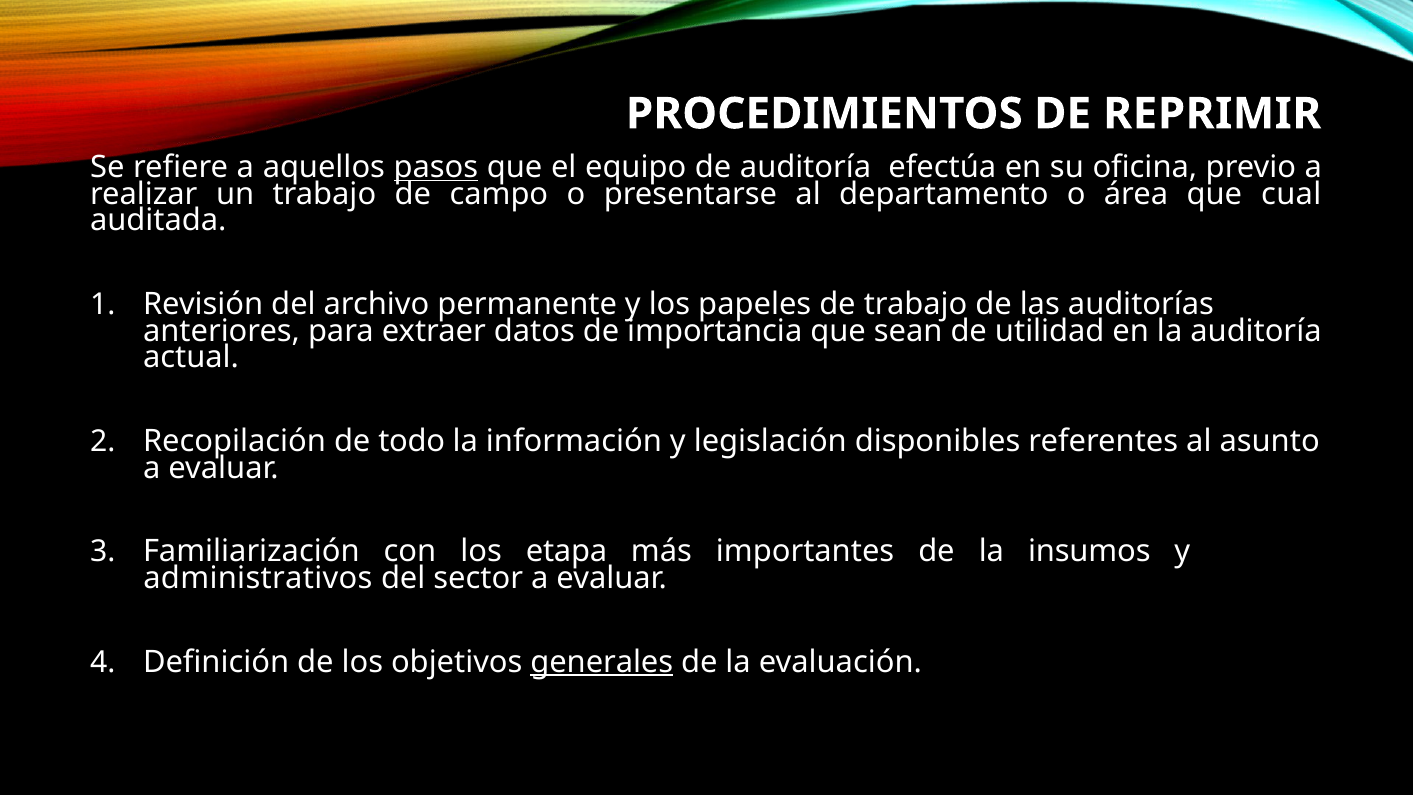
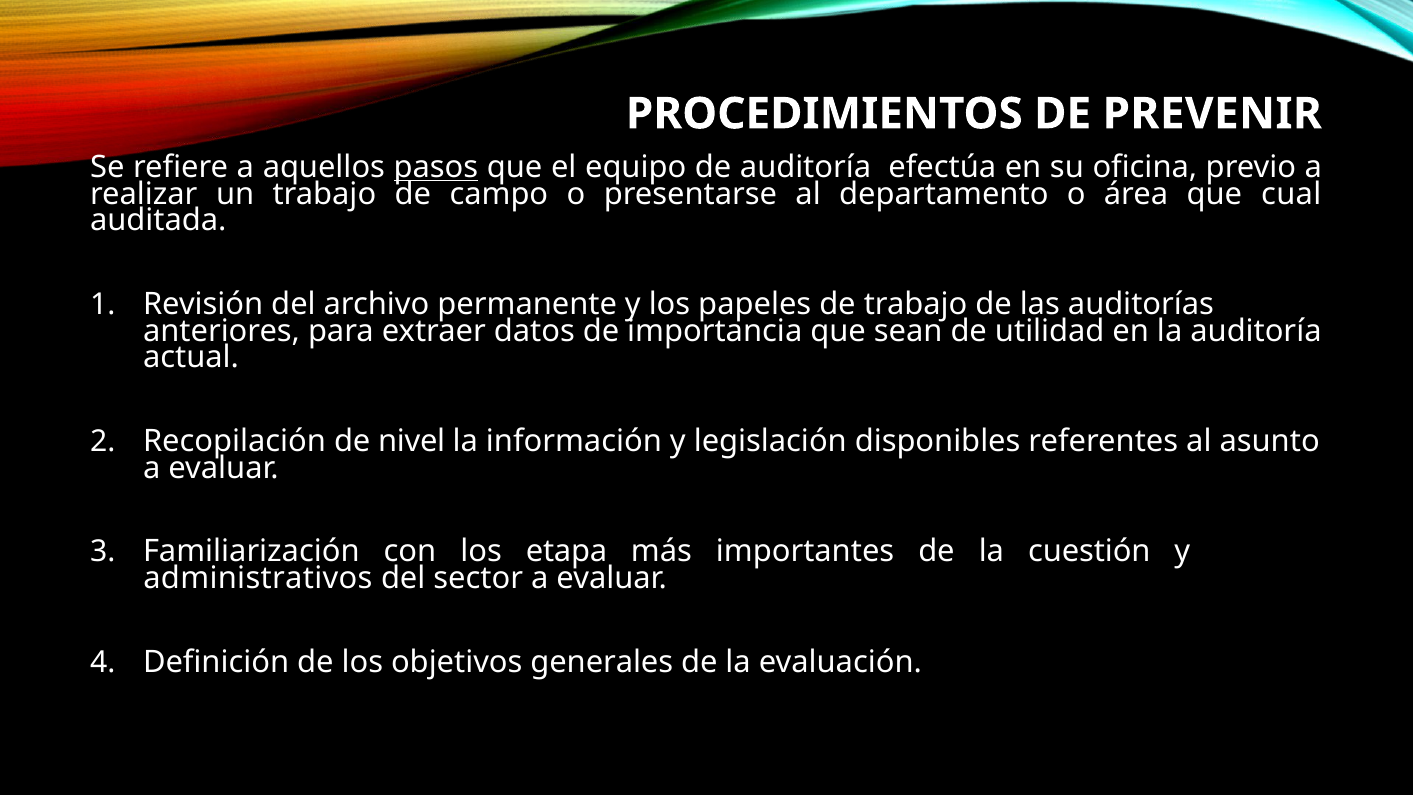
REPRIMIR: REPRIMIR -> PREVENIR
todo: todo -> nivel
insumos: insumos -> cuestión
generales underline: present -> none
